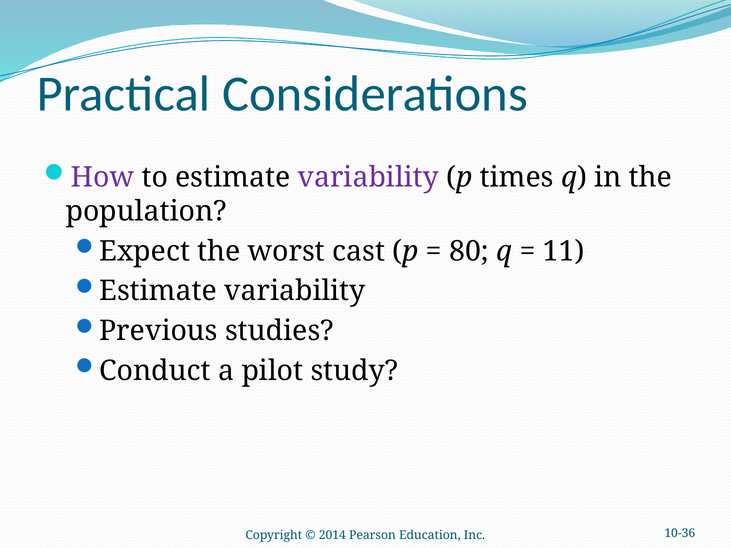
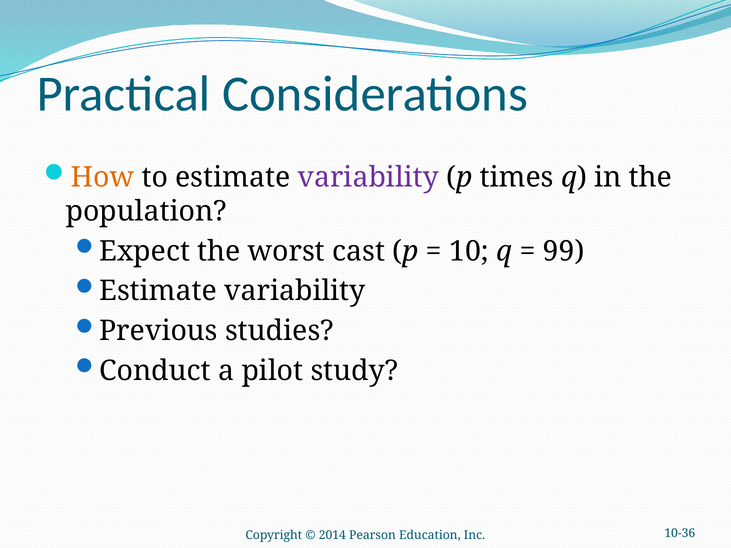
How colour: purple -> orange
80: 80 -> 10
11: 11 -> 99
